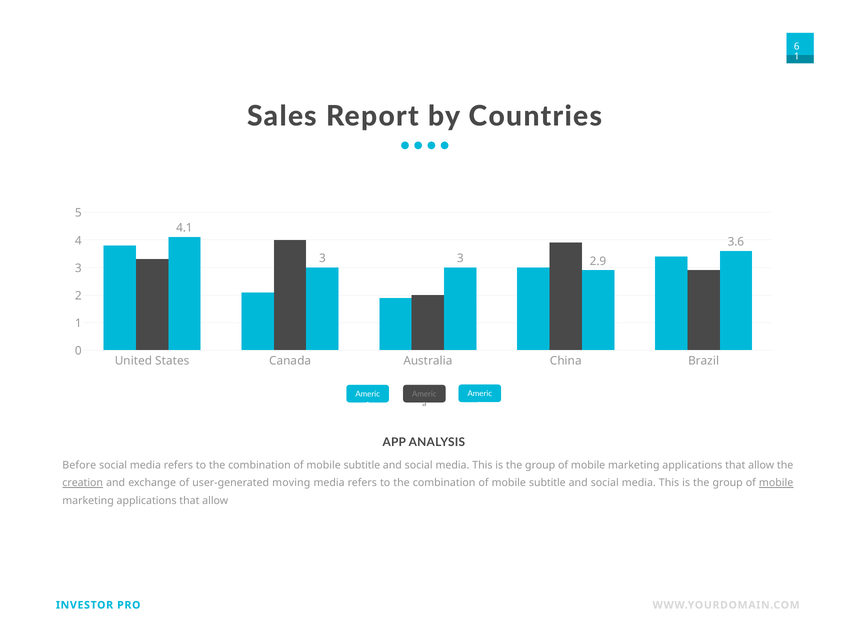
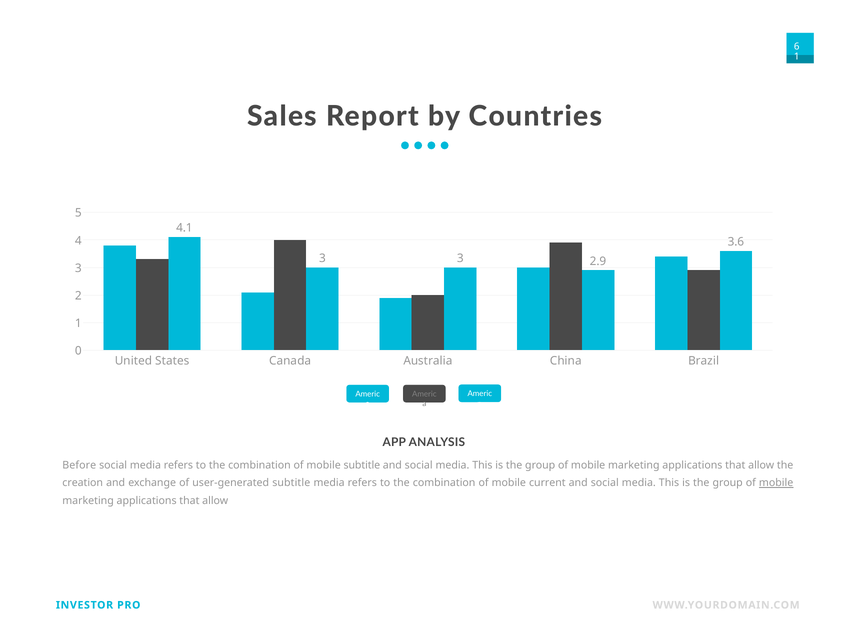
creation underline: present -> none
user-generated moving: moving -> subtitle
subtitle at (547, 483): subtitle -> current
